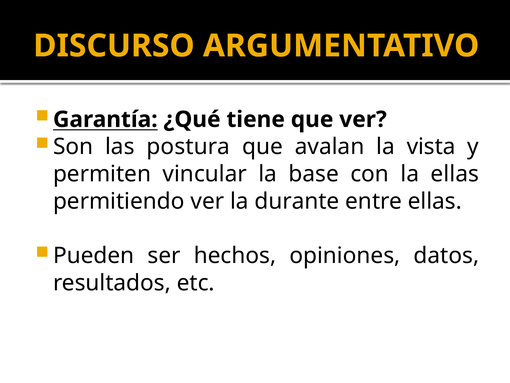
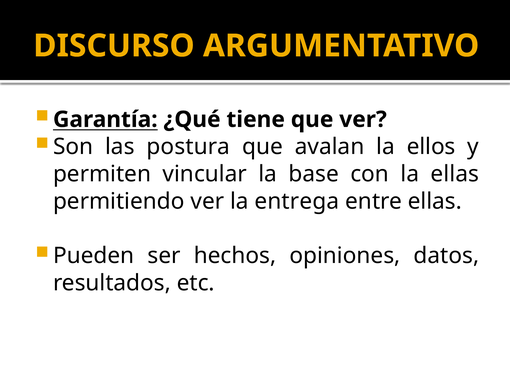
vista: vista -> ellos
durante: durante -> entrega
